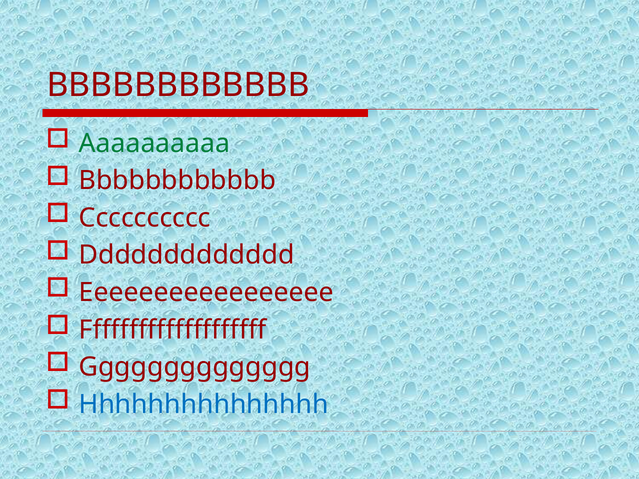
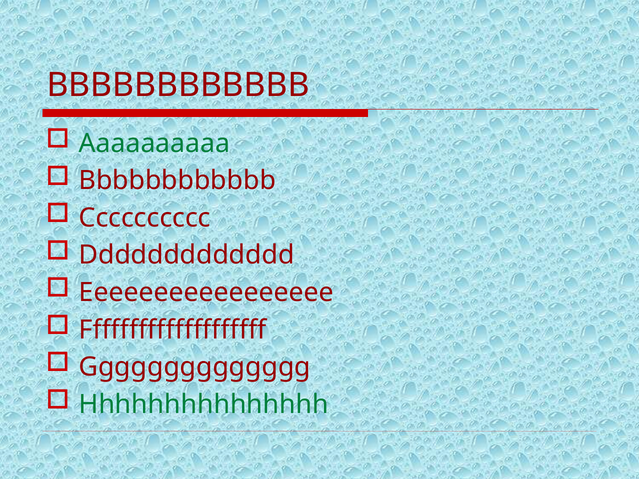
Hhhhhhhhhhhhhhh colour: blue -> green
